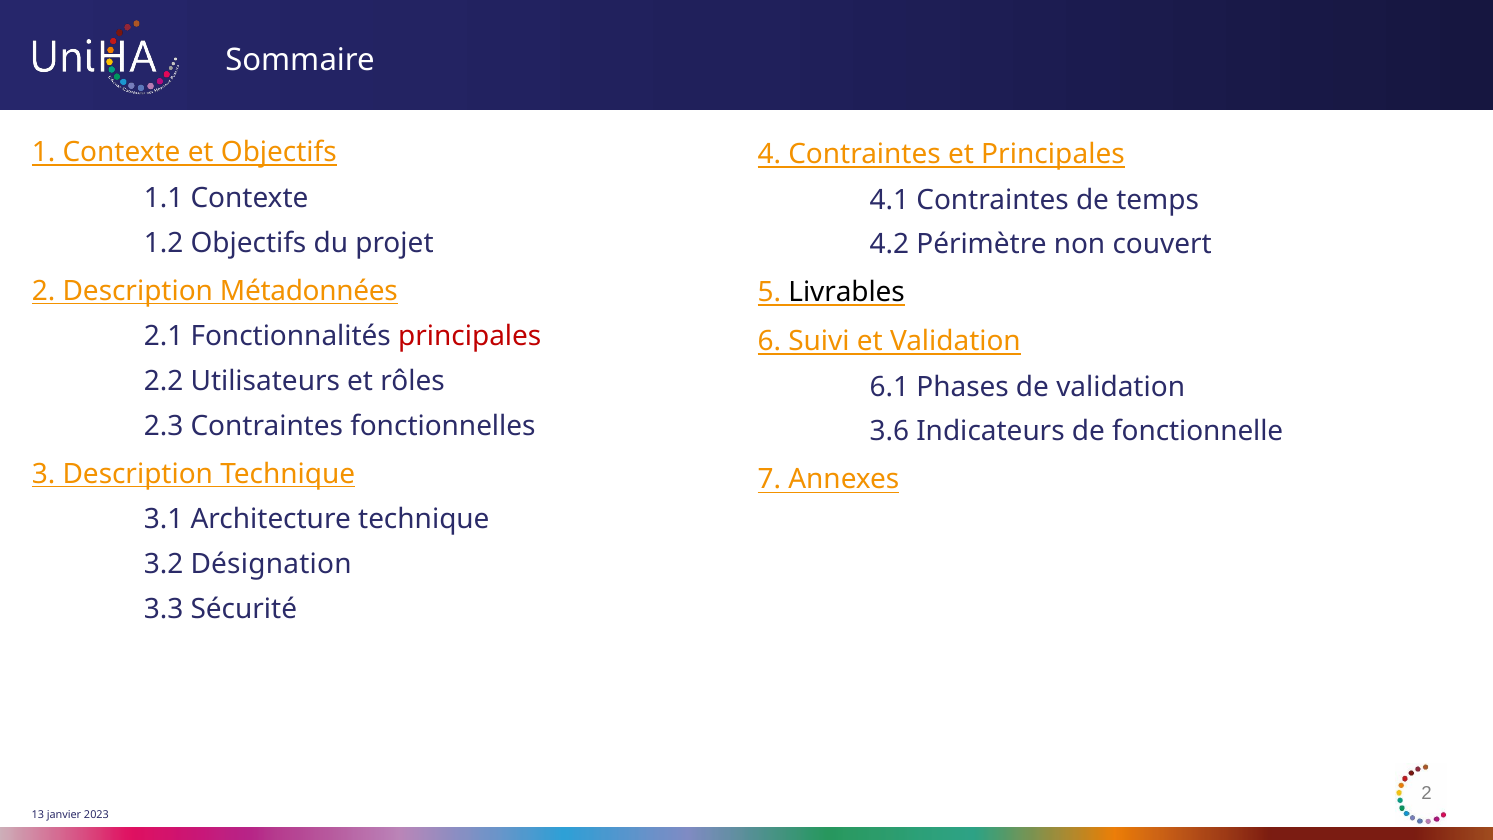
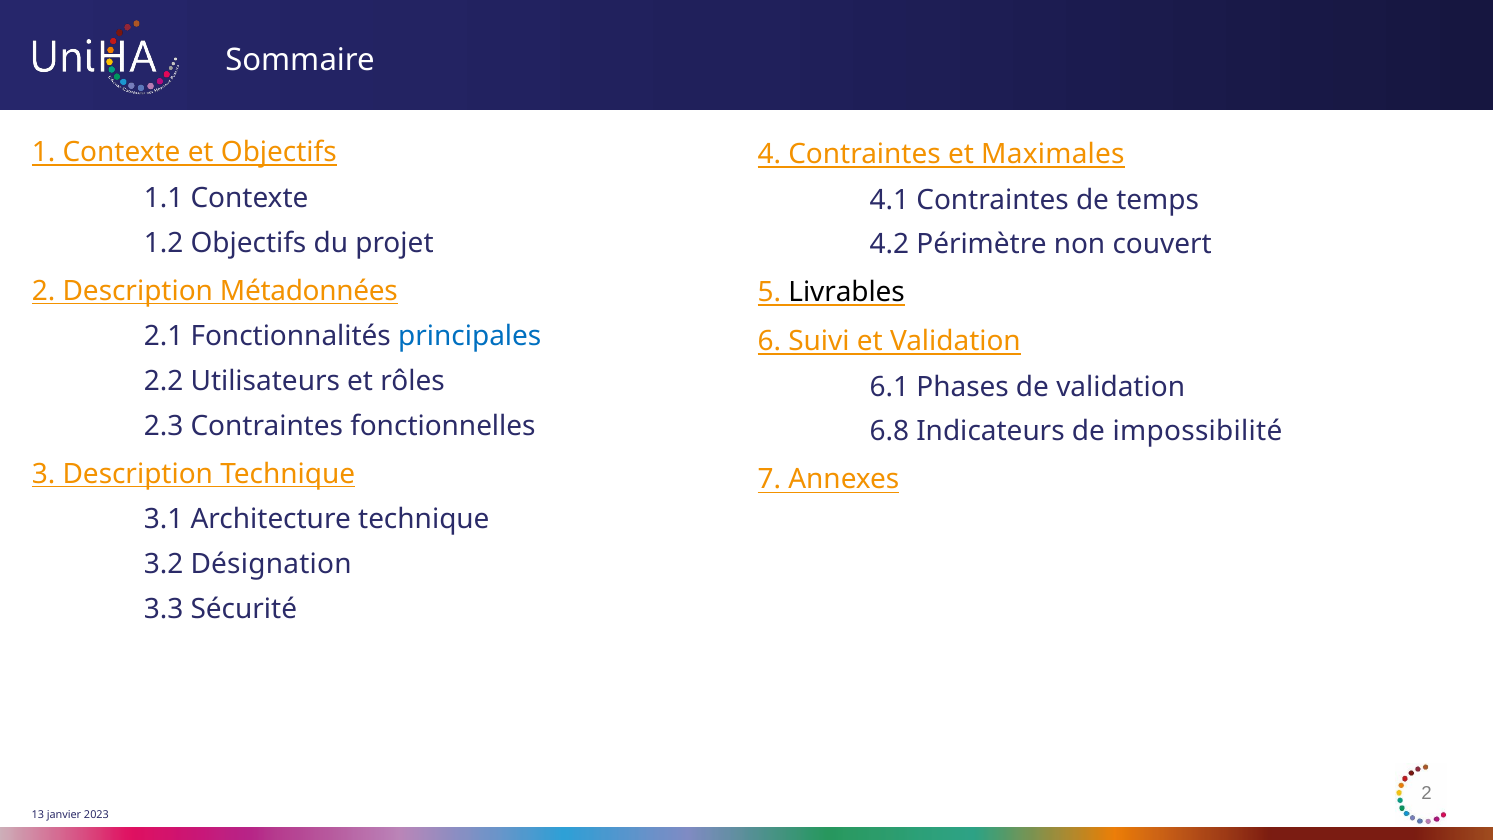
et Principales: Principales -> Maximales
principales at (470, 336) colour: red -> blue
3.6: 3.6 -> 6.8
fonctionnelle: fonctionnelle -> impossibilité
